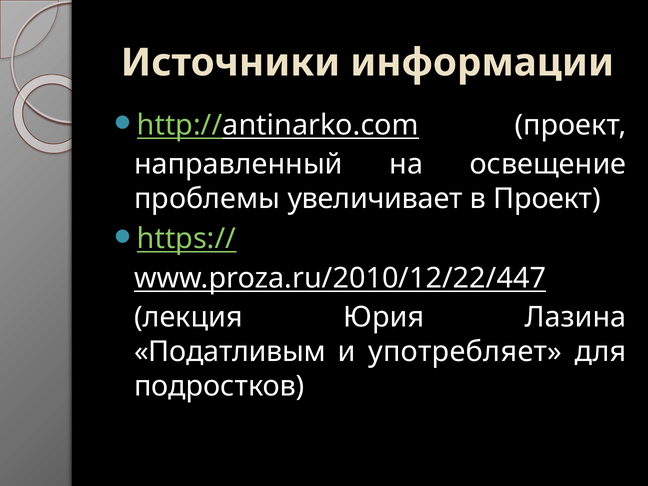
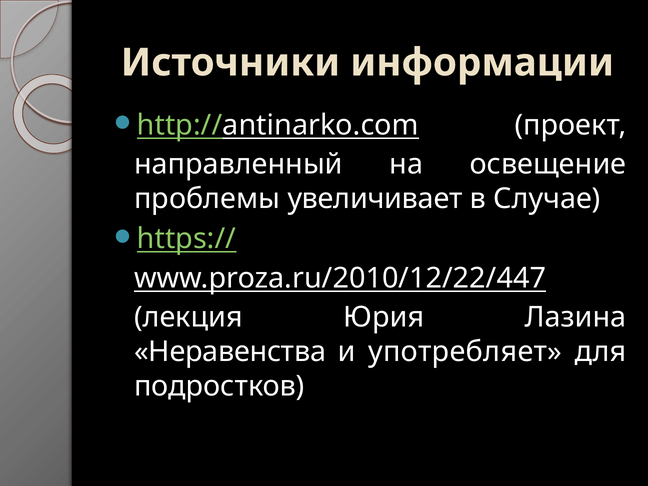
в Проект: Проект -> Случае
Податливым: Податливым -> Неравенства
